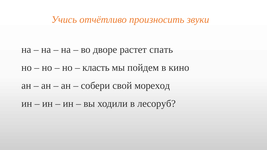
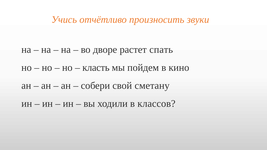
мореход: мореход -> сметану
лесоруб: лесоруб -> классов
